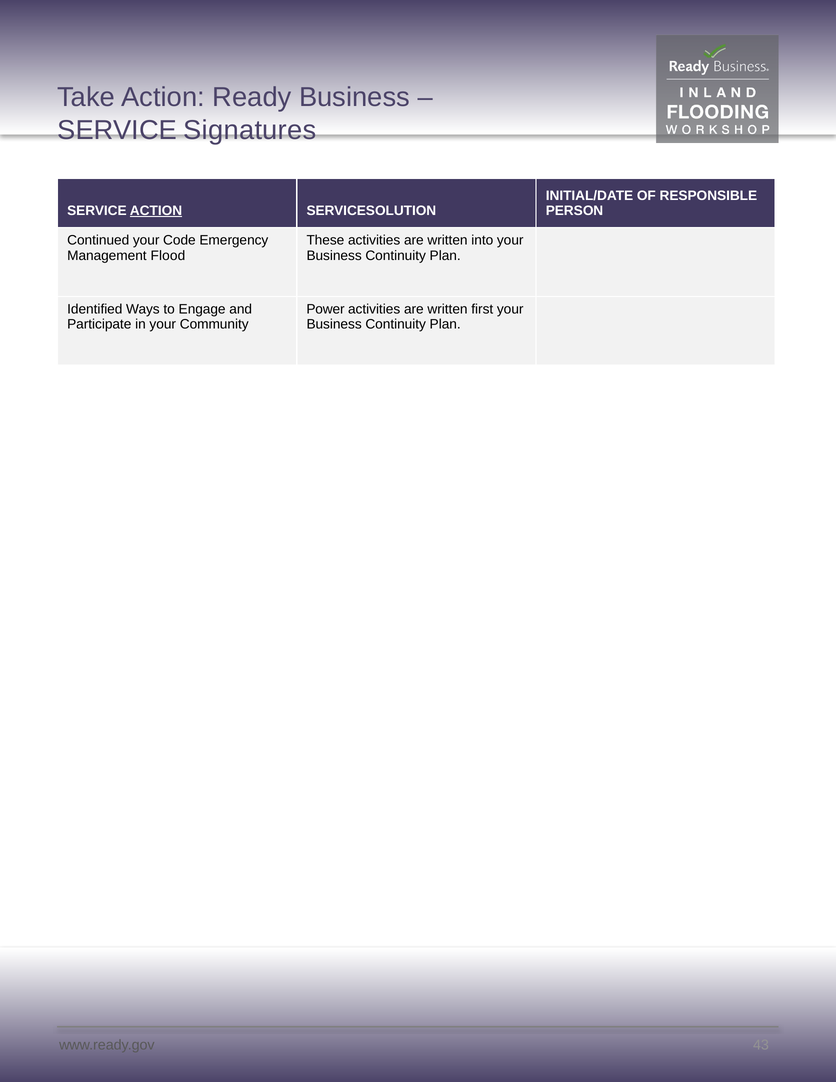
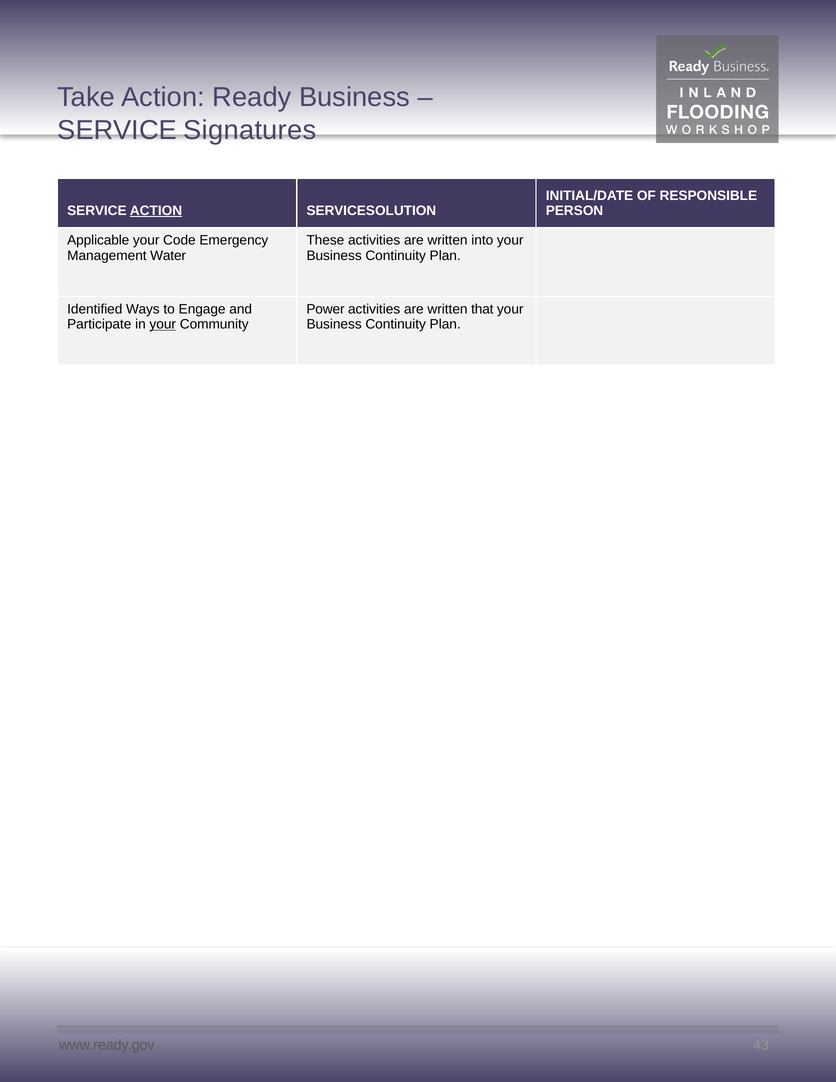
Continued: Continued -> Applicable
Flood: Flood -> Water
first: first -> that
your at (163, 324) underline: none -> present
